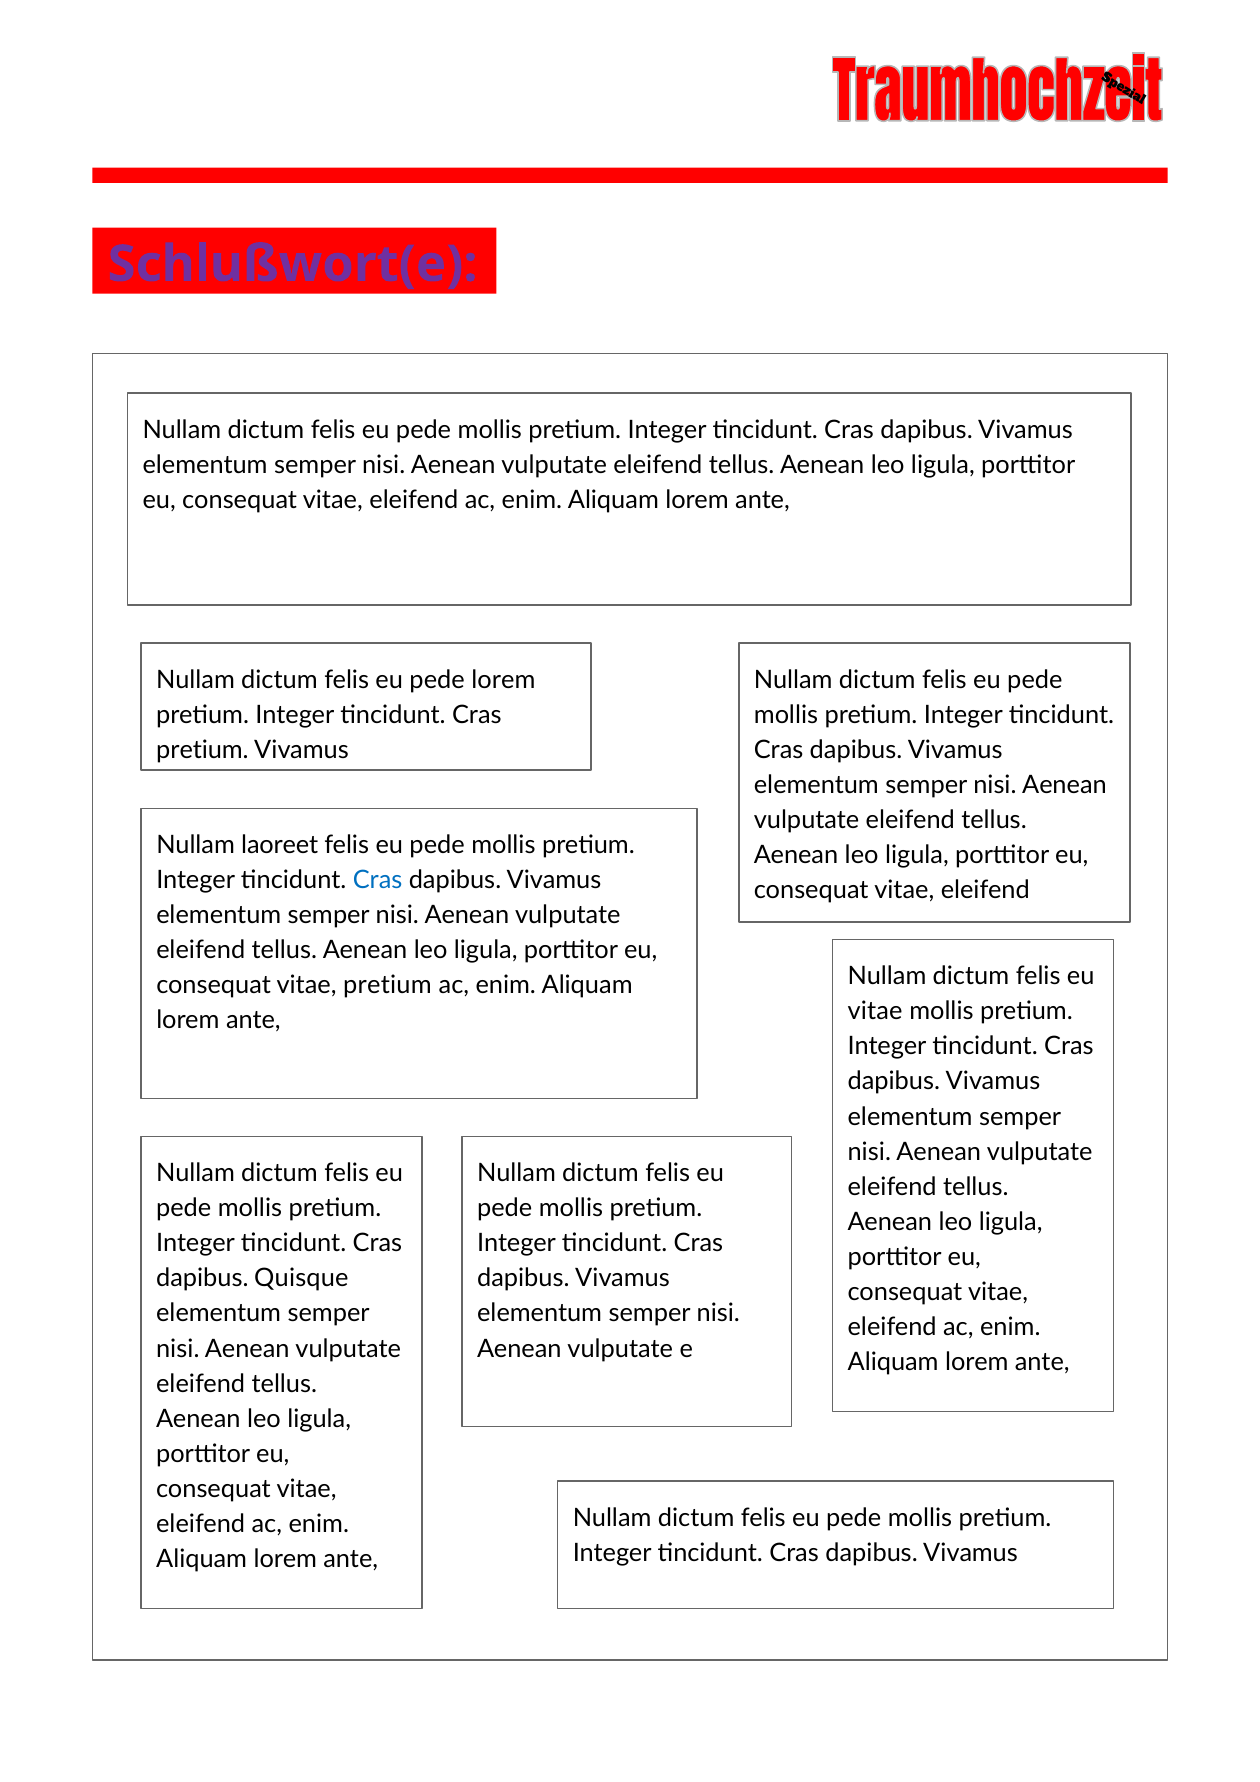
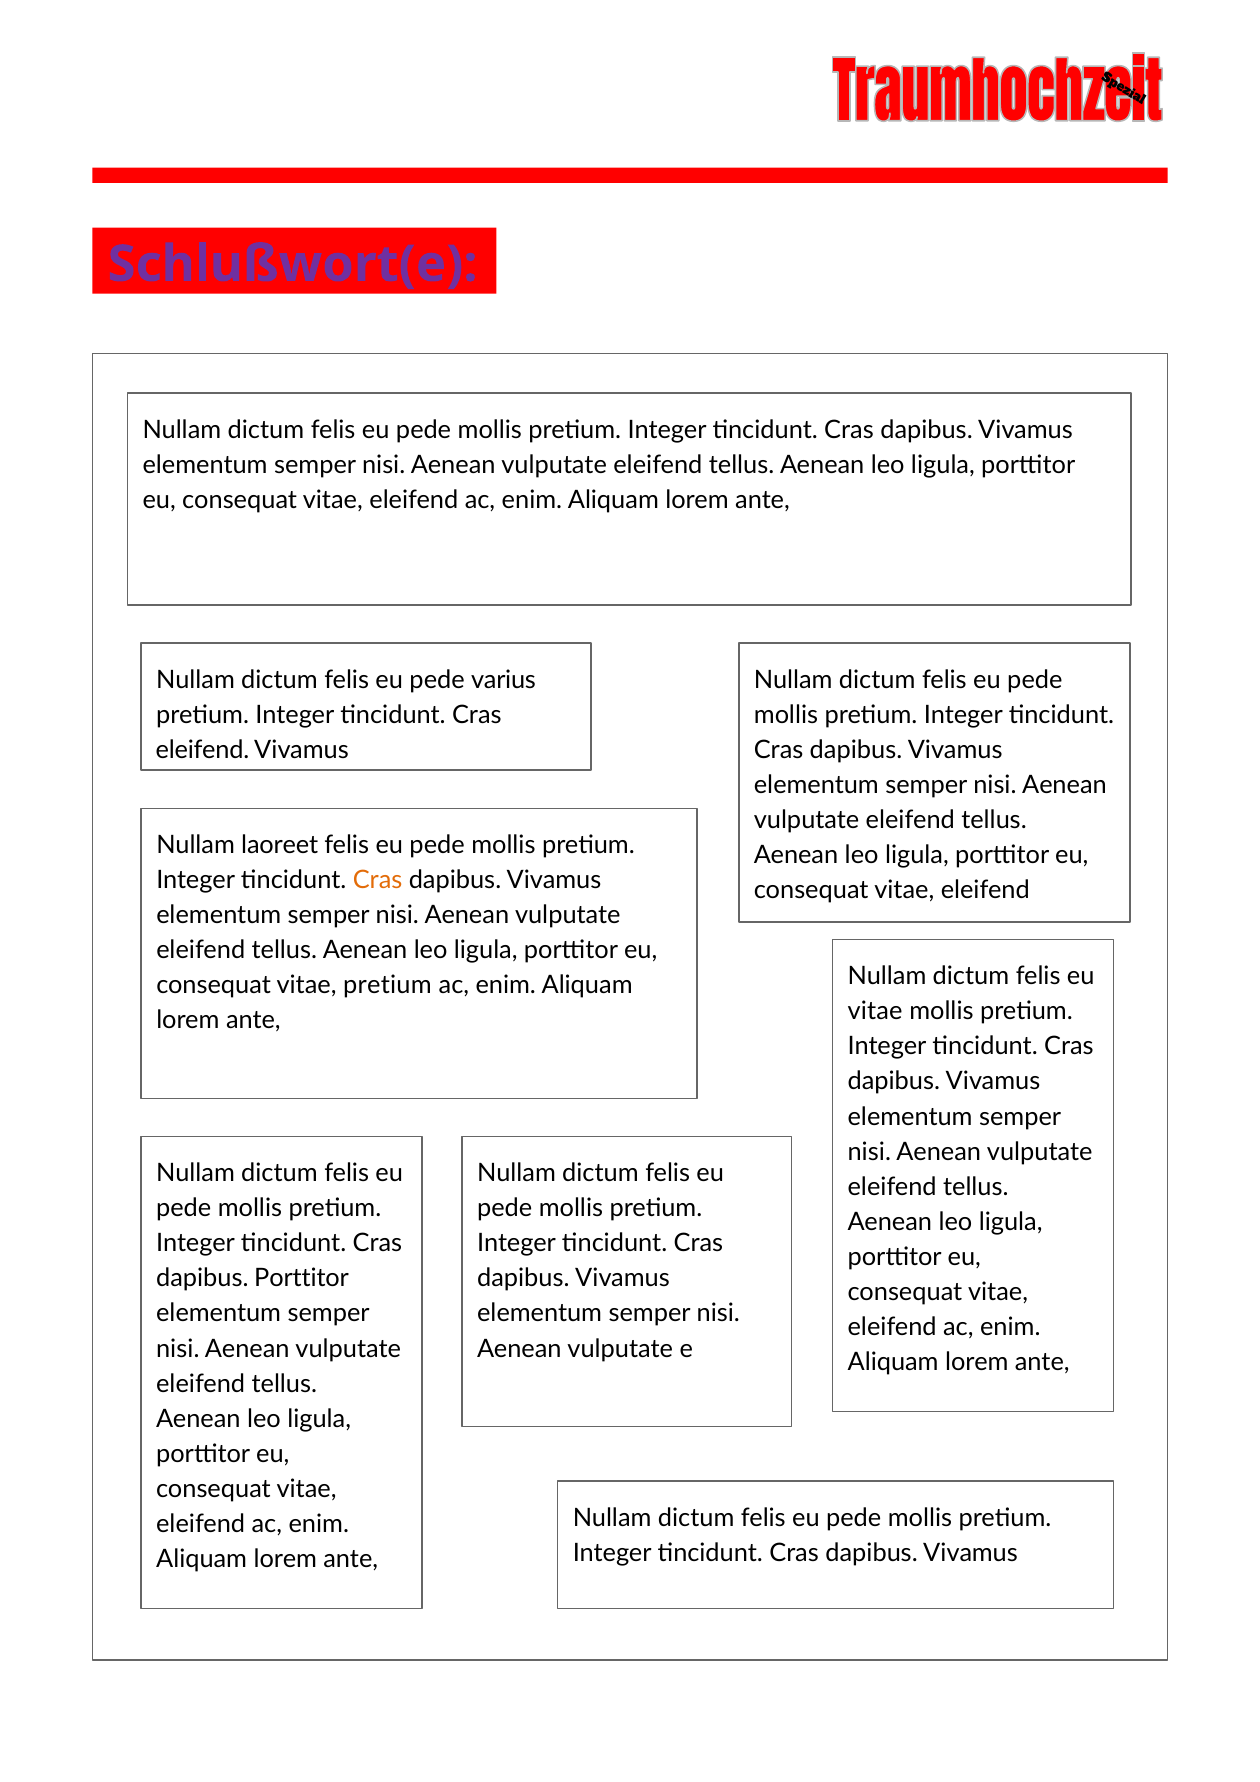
pede lorem: lorem -> varius
pretium at (202, 750): pretium -> eleifend
Cras at (378, 880) colour: blue -> orange
dapibus Quisque: Quisque -> Porttitor
